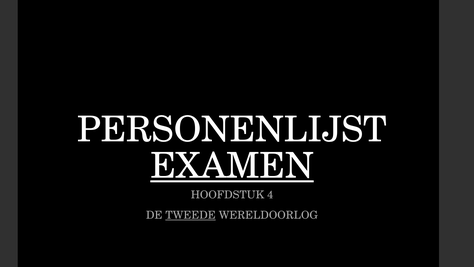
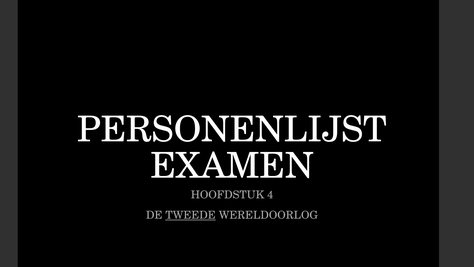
EXAMEN underline: present -> none
